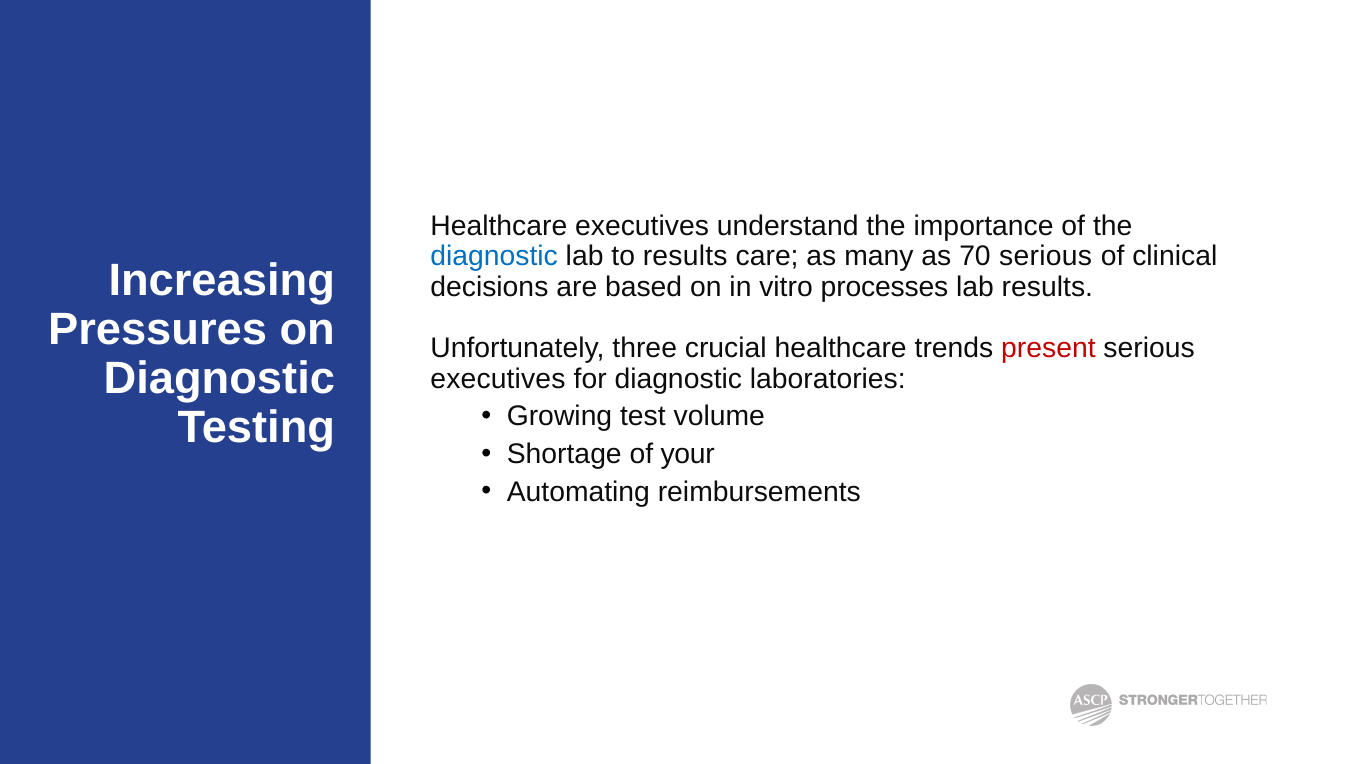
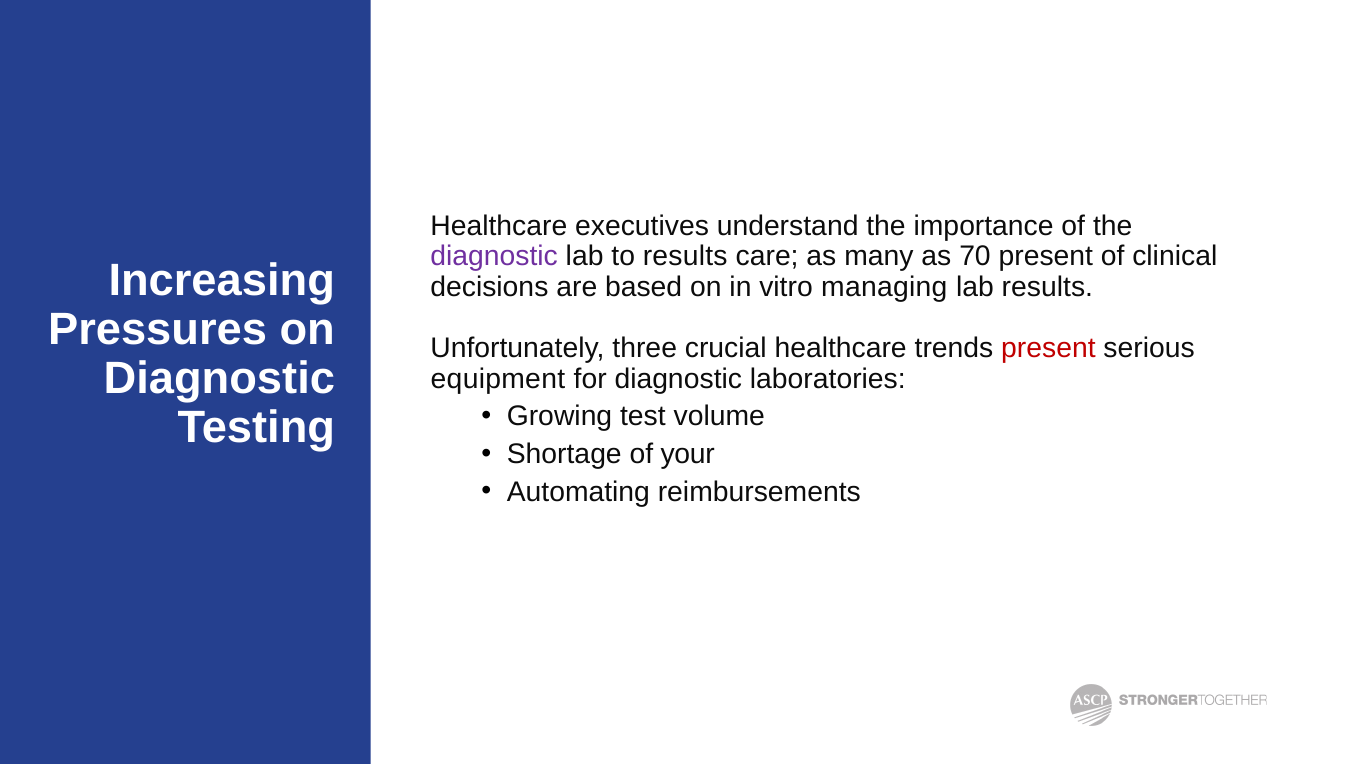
diagnostic at (494, 256) colour: blue -> purple
70 serious: serious -> present
processes: processes -> managing
executives at (498, 379): executives -> equipment
